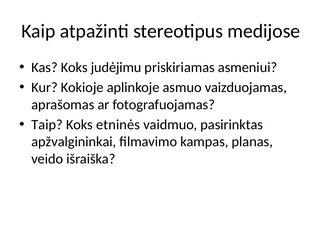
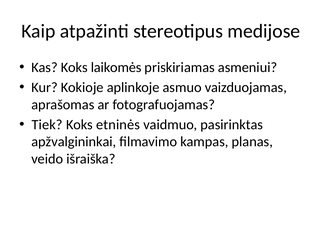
judėjimu: judėjimu -> laikomės
Taip: Taip -> Tiek
